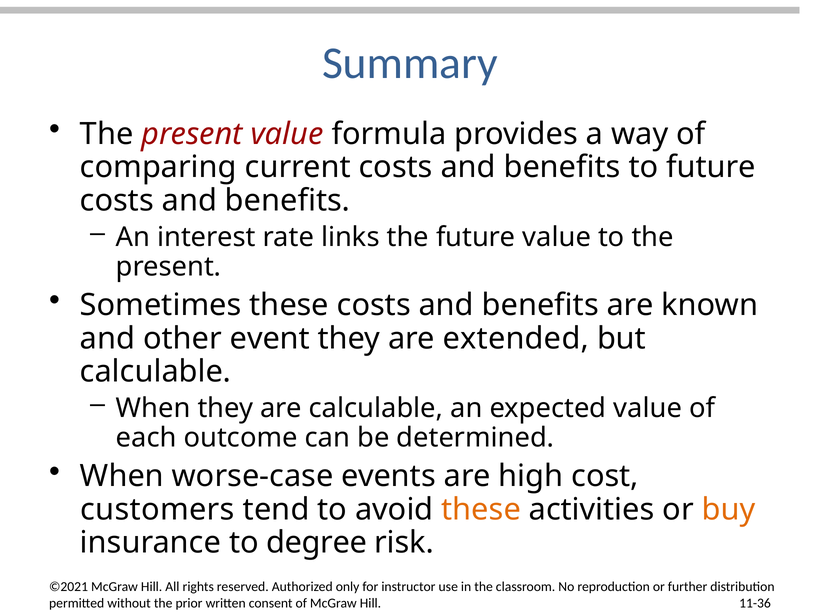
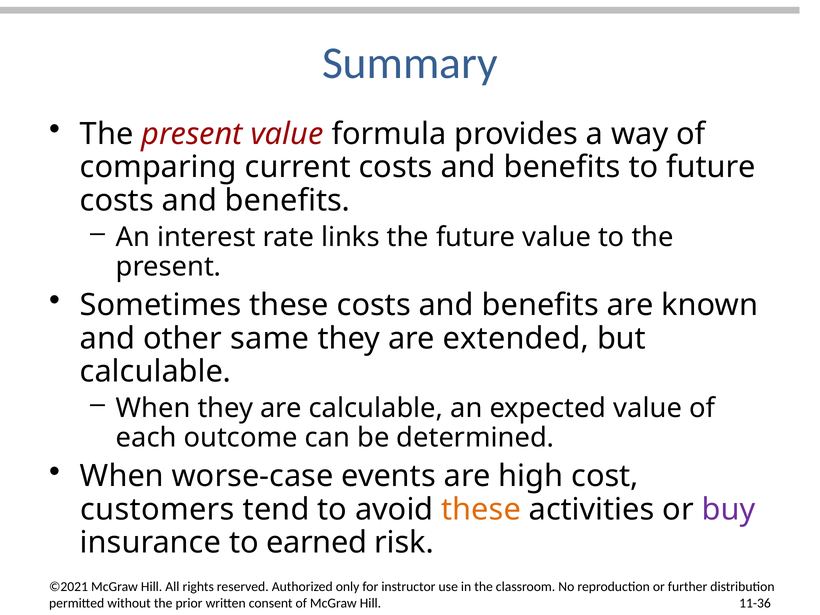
event: event -> same
buy colour: orange -> purple
degree: degree -> earned
